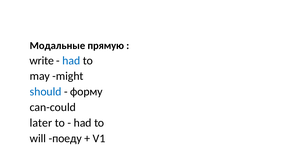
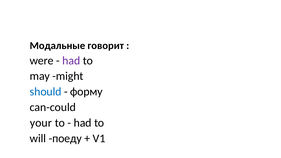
прямую: прямую -> говорит
write: write -> were
had at (71, 61) colour: blue -> purple
later: later -> your
